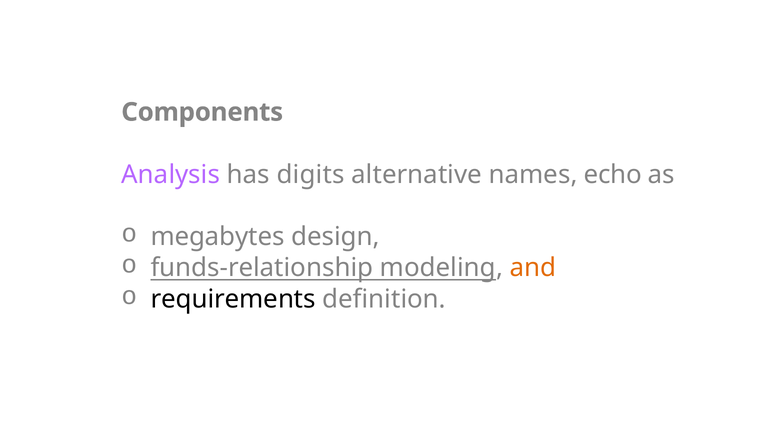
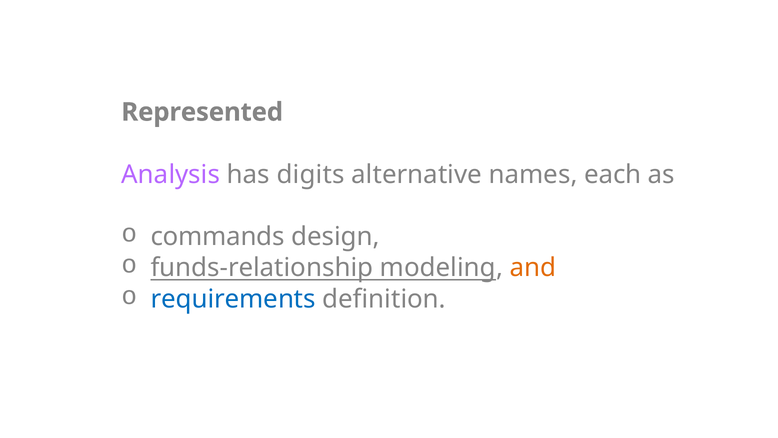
Components: Components -> Represented
echo: echo -> each
megabytes: megabytes -> commands
requirements colour: black -> blue
